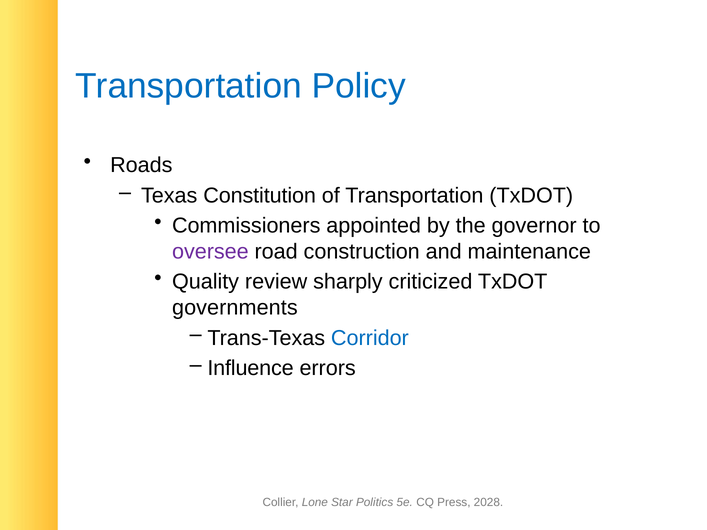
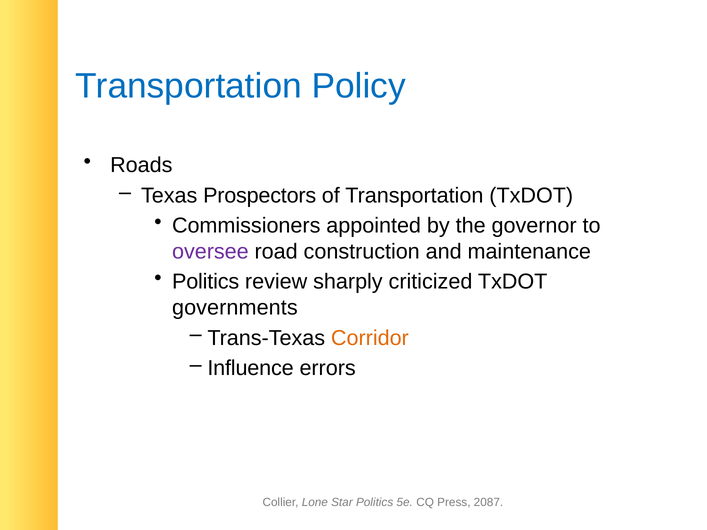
Constitution: Constitution -> Prospectors
Quality at (206, 282): Quality -> Politics
Corridor colour: blue -> orange
2028: 2028 -> 2087
